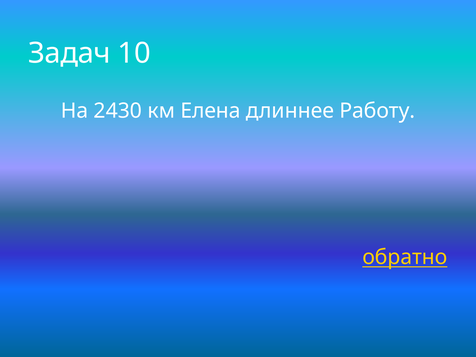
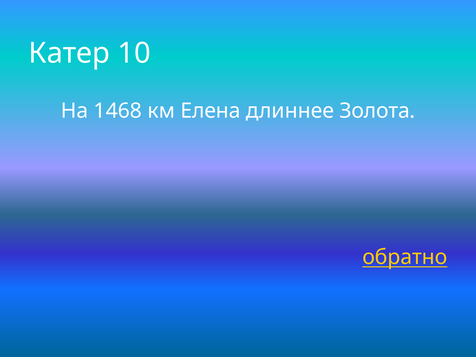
Задач: Задач -> Катер
2430: 2430 -> 1468
Работу: Работу -> Золота
